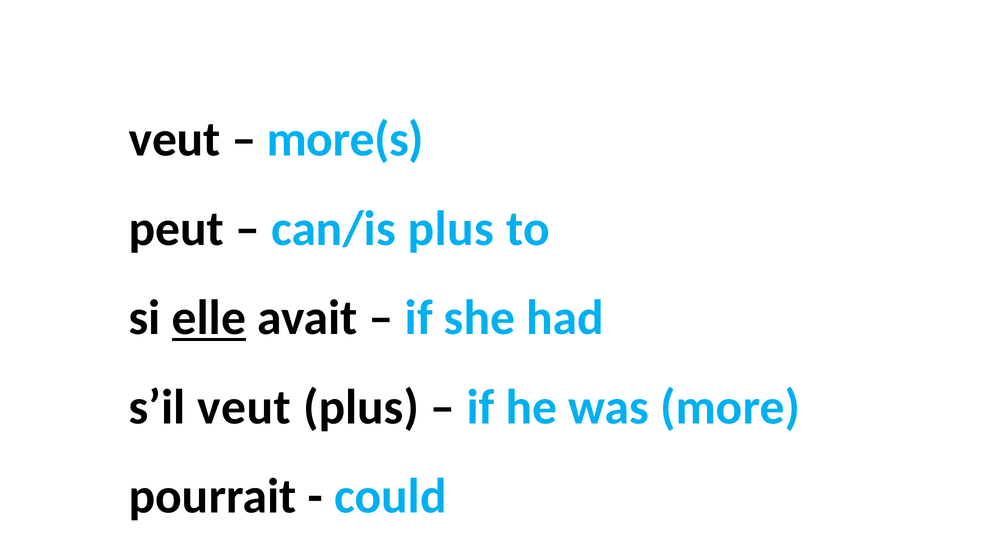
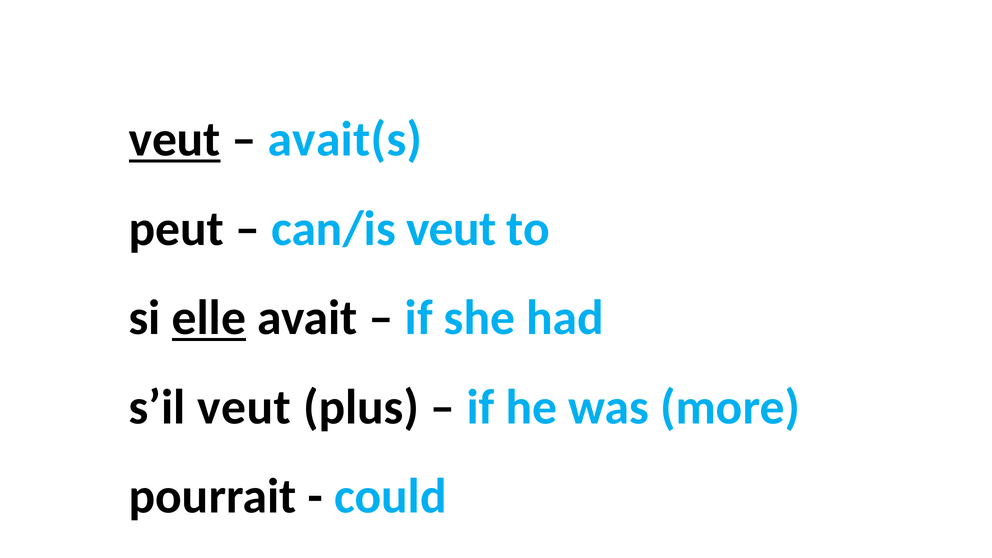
veut at (175, 139) underline: none -> present
more(s: more(s -> avait(s
can/is plus: plus -> veut
